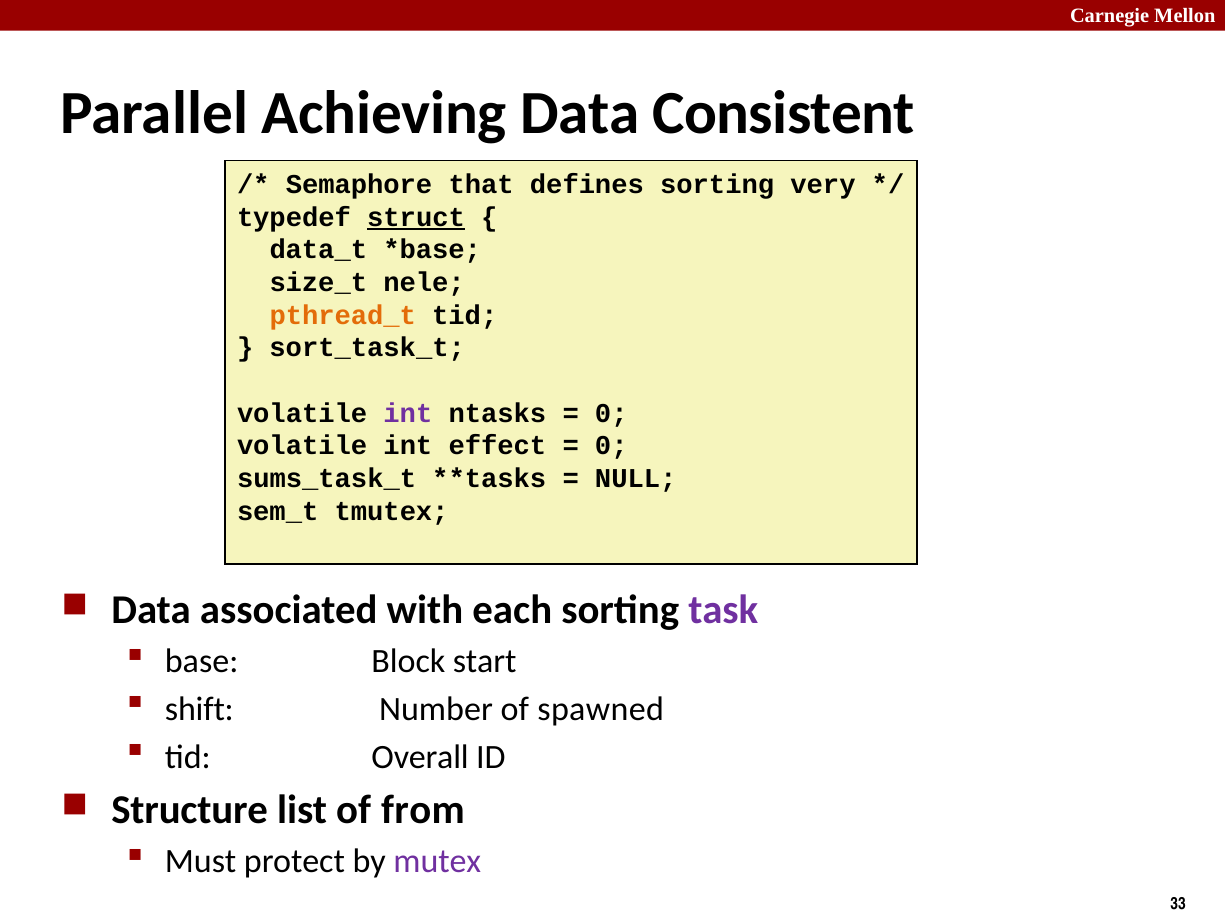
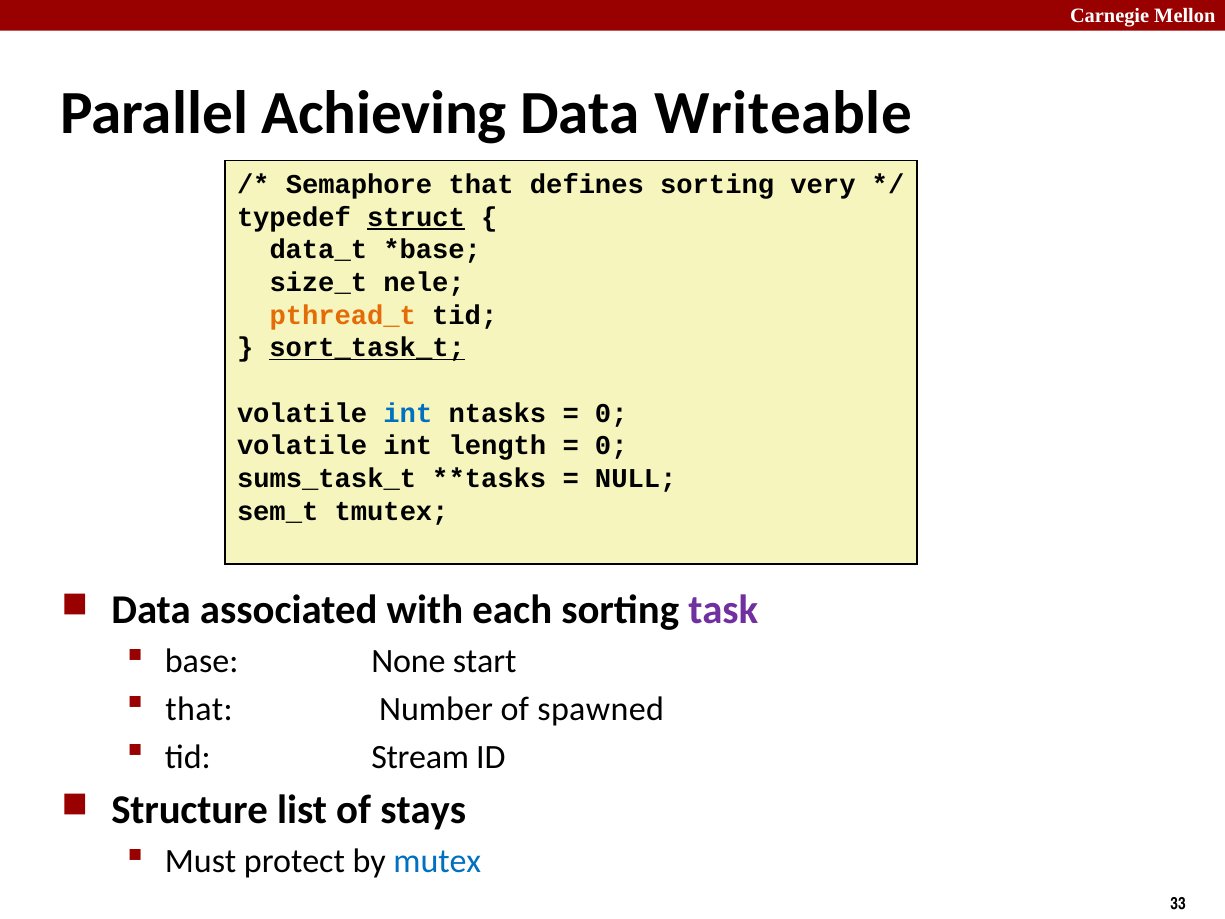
Consistent: Consistent -> Writeable
sort_task_t underline: none -> present
int at (408, 413) colour: purple -> blue
effect: effect -> length
Block: Block -> None
shift at (199, 709): shift -> that
Overall: Overall -> Stream
from: from -> stays
mutex colour: purple -> blue
